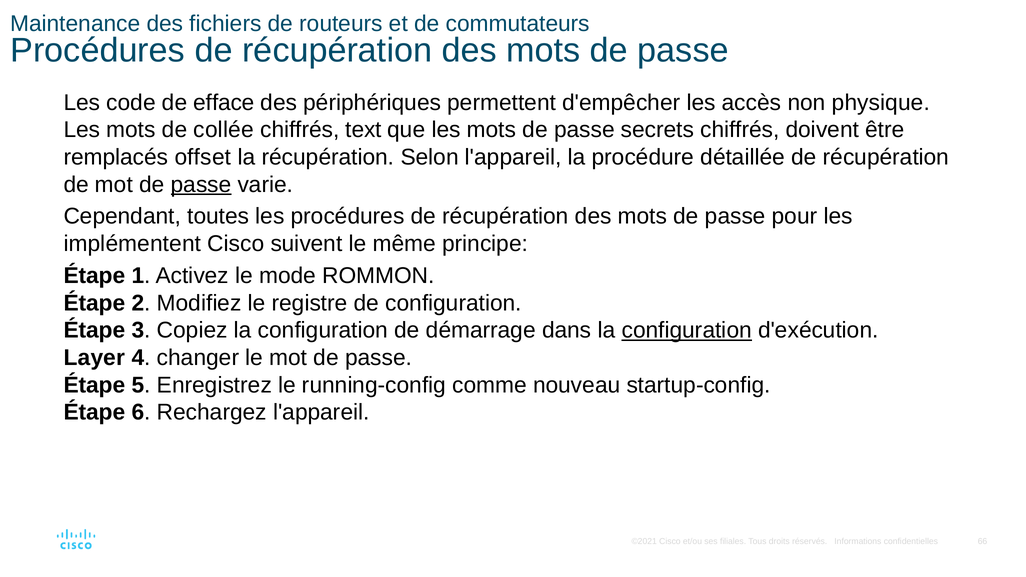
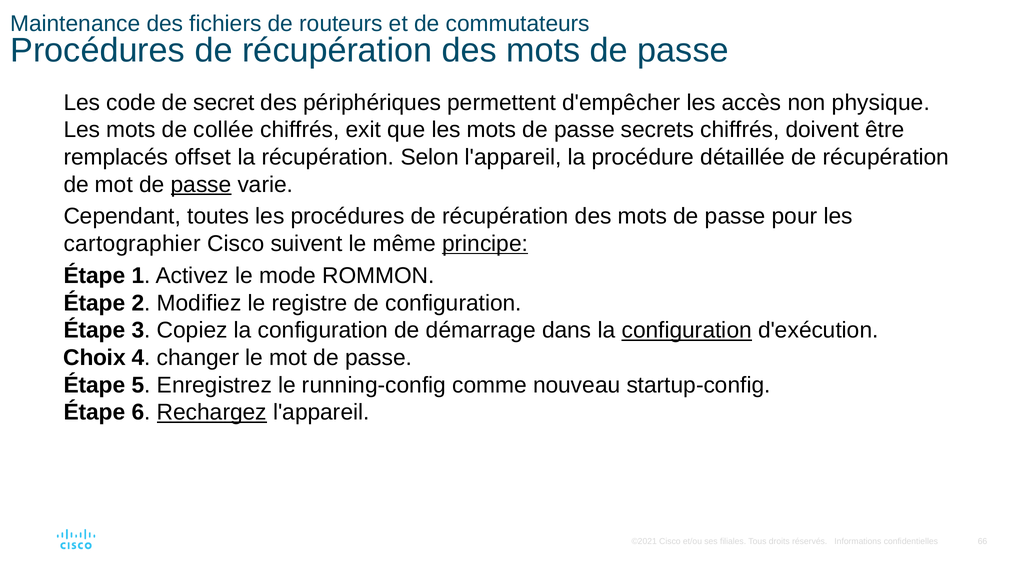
efface: efface -> secret
text: text -> exit
implémentent: implémentent -> cartographier
principe underline: none -> present
Layer: Layer -> Choix
Rechargez underline: none -> present
